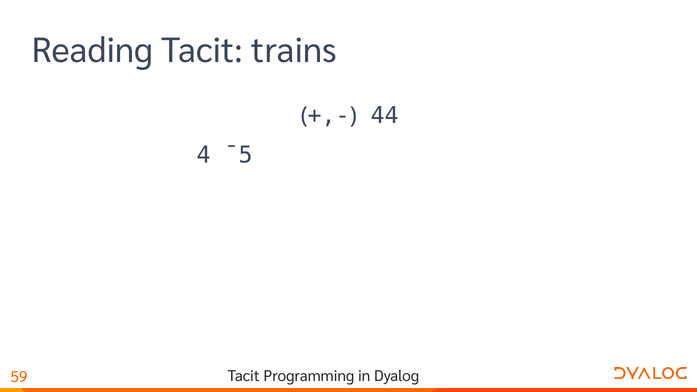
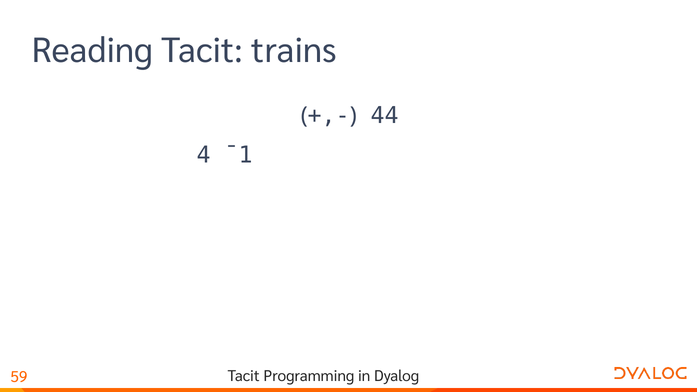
¯5: ¯5 -> ¯1
